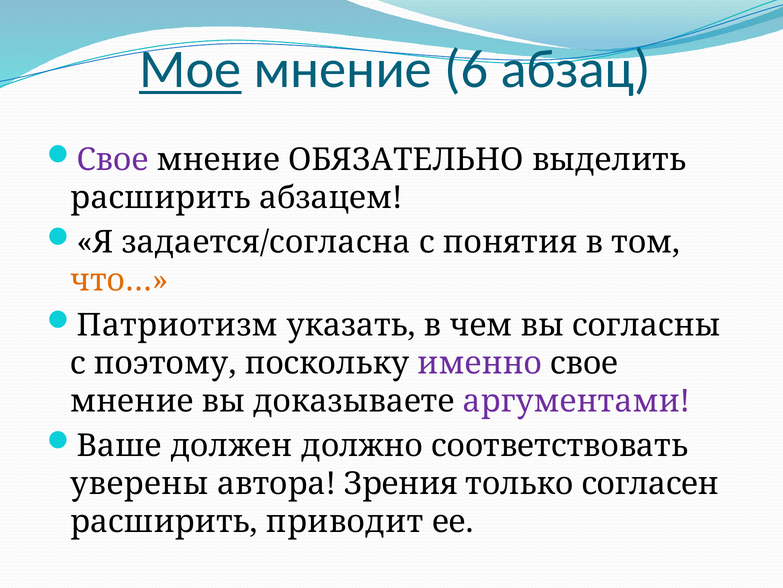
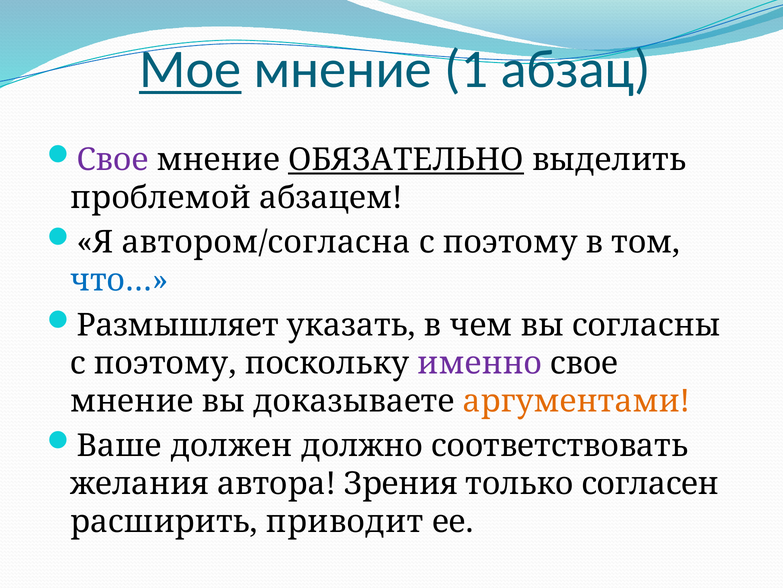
6: 6 -> 1
ОБЯЗАТЕЛЬНО underline: none -> present
расширить at (161, 197): расширить -> проблемой
задается/согласна: задается/согласна -> автором/согласна
понятия at (510, 242): понятия -> поэтому
что… colour: orange -> blue
Патриотизм: Патриотизм -> Размышляет
аргументами colour: purple -> orange
уверены: уверены -> желания
